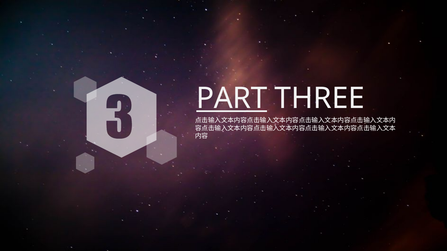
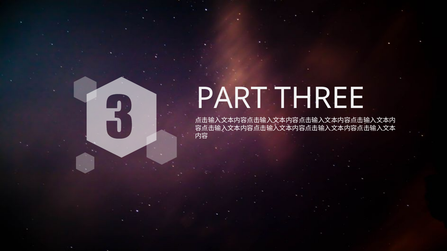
PART underline: present -> none
